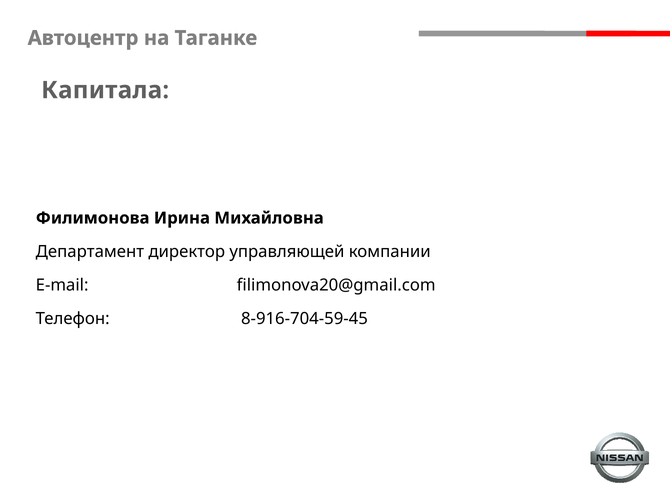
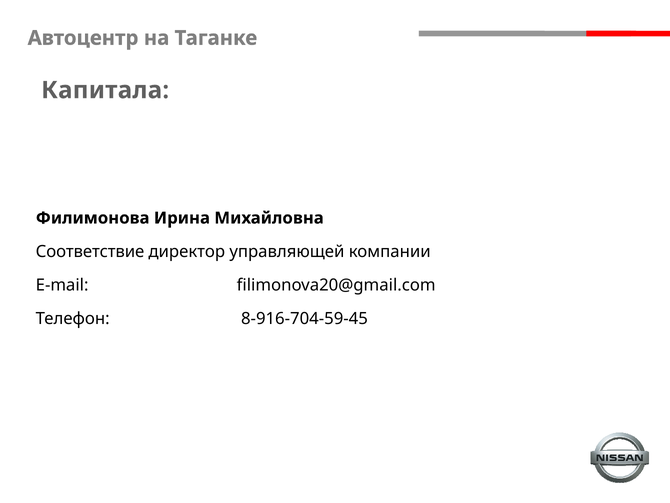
Департамент: Департамент -> Соответствие
